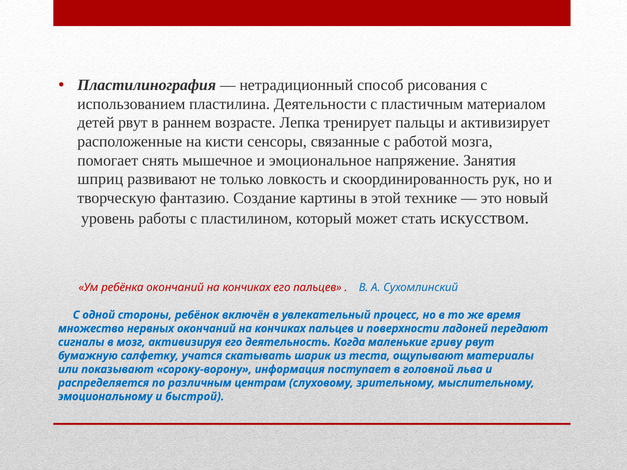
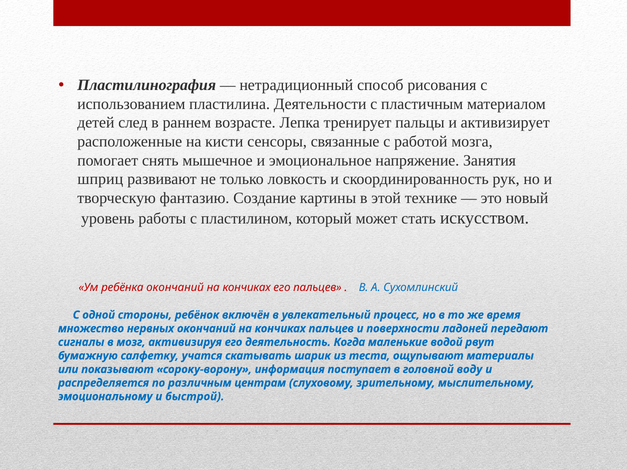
детей рвут: рвут -> след
гриву: гриву -> водой
льва: льва -> воду
